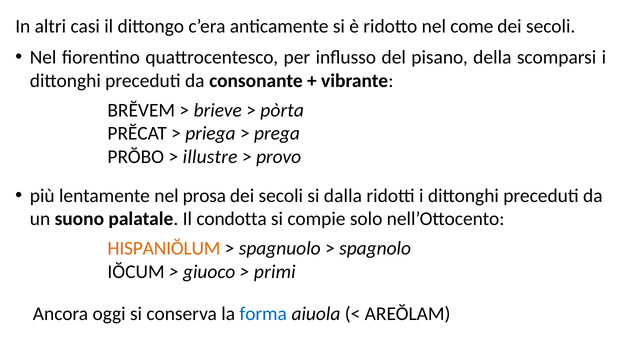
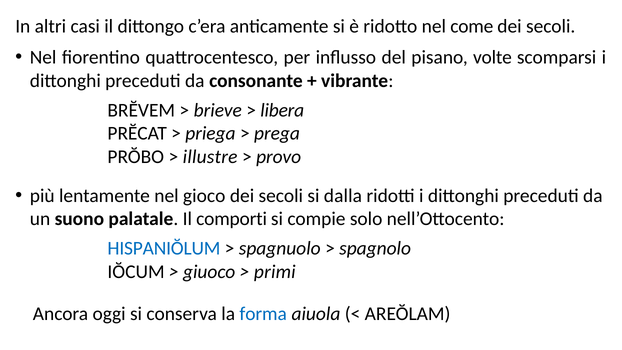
della: della -> volte
pòrta: pòrta -> libera
prosa: prosa -> gioco
condotta: condotta -> comporti
HISPANIŎLUM colour: orange -> blue
